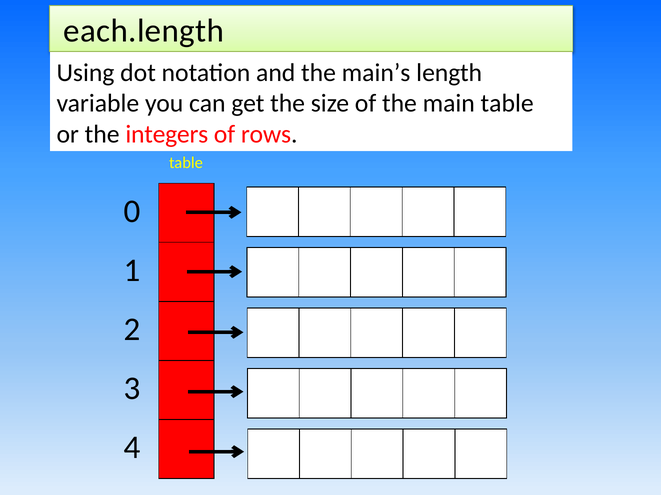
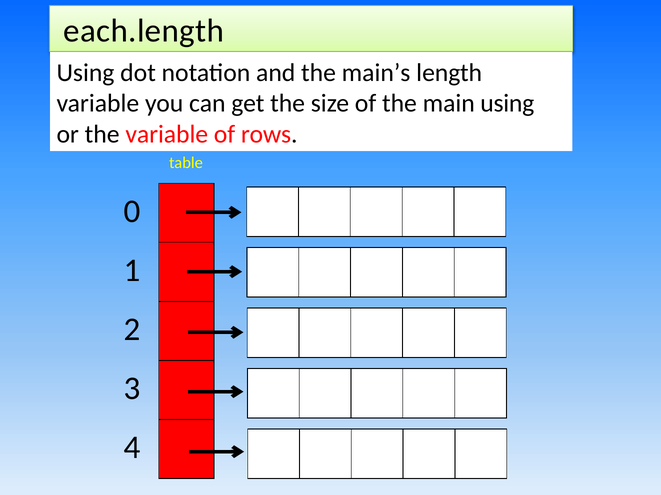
main table: table -> using
the integers: integers -> variable
